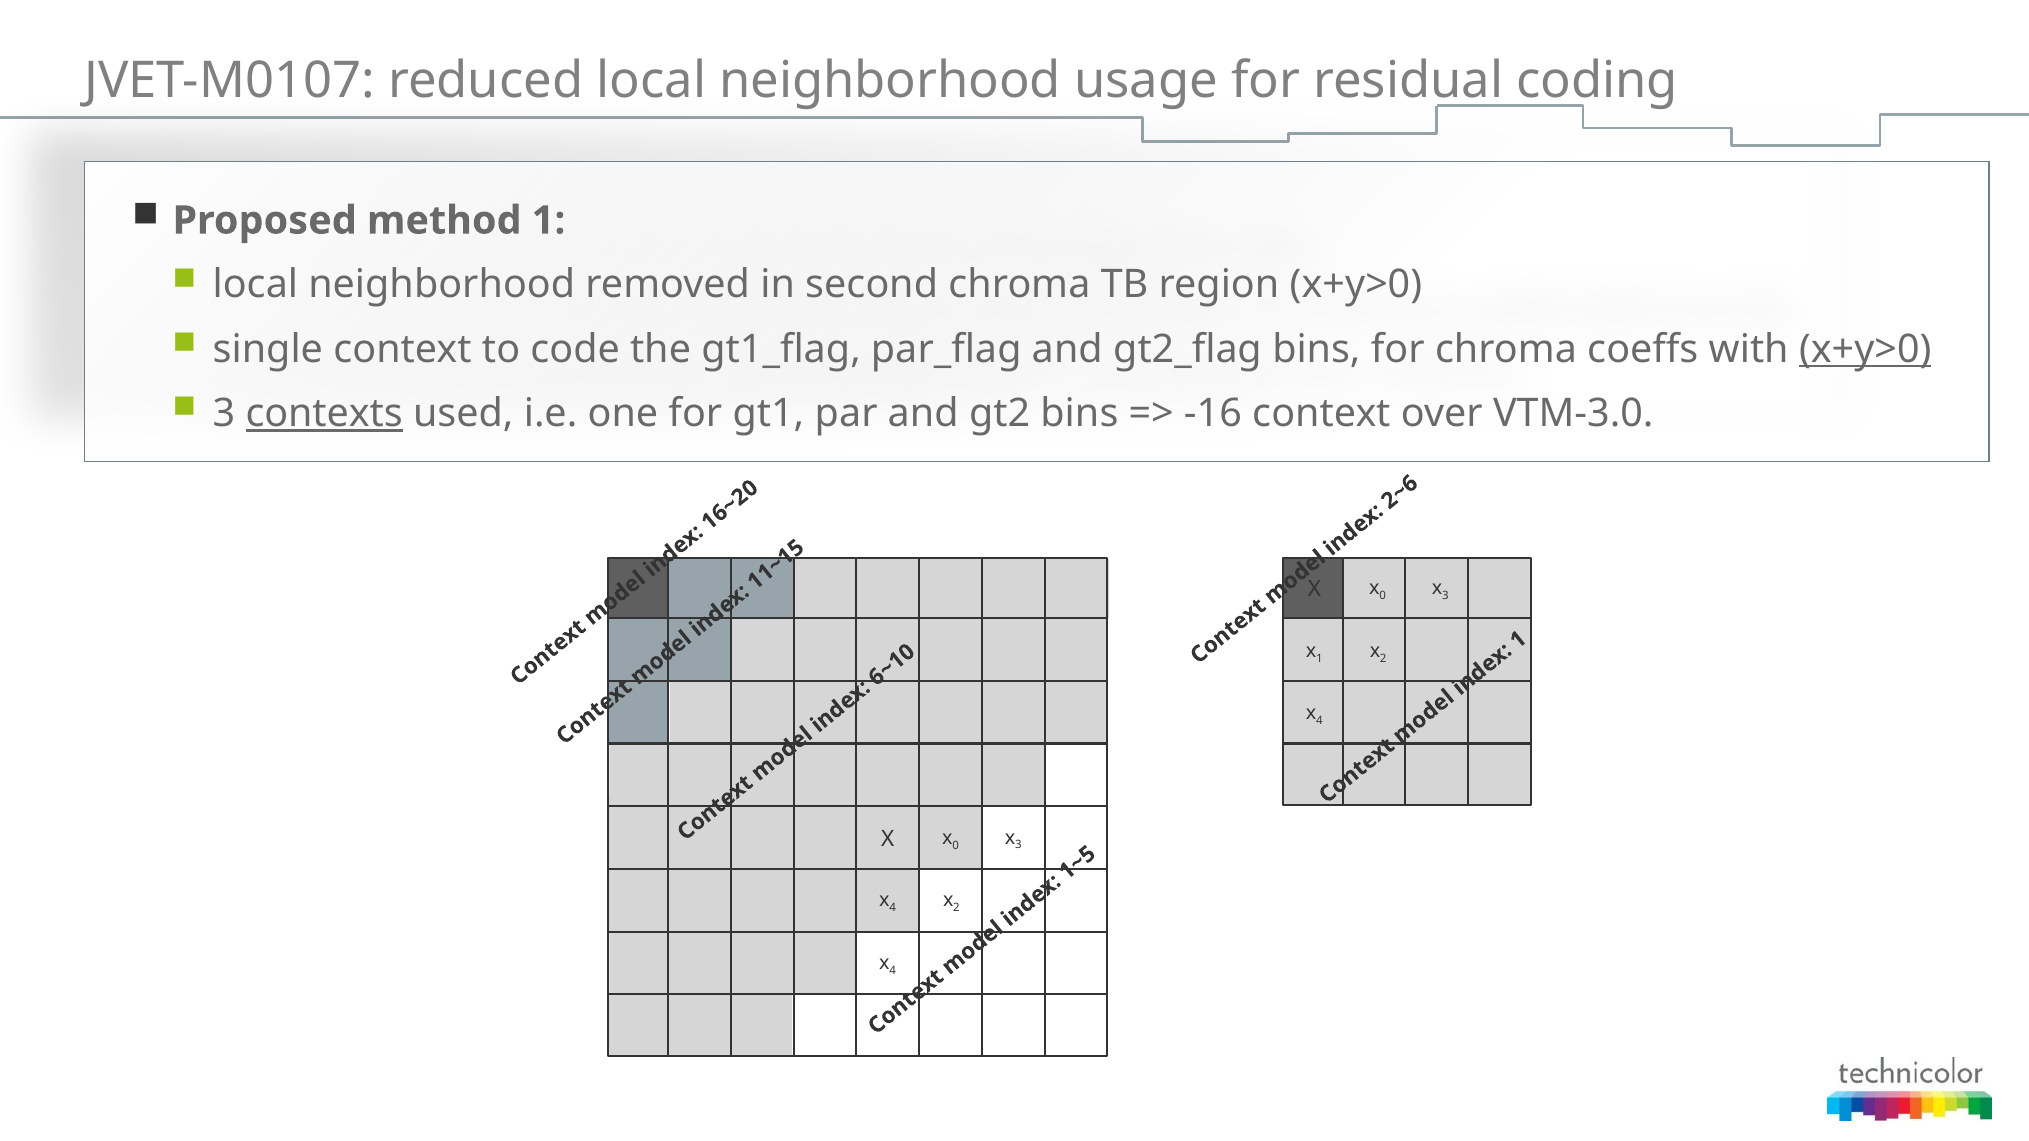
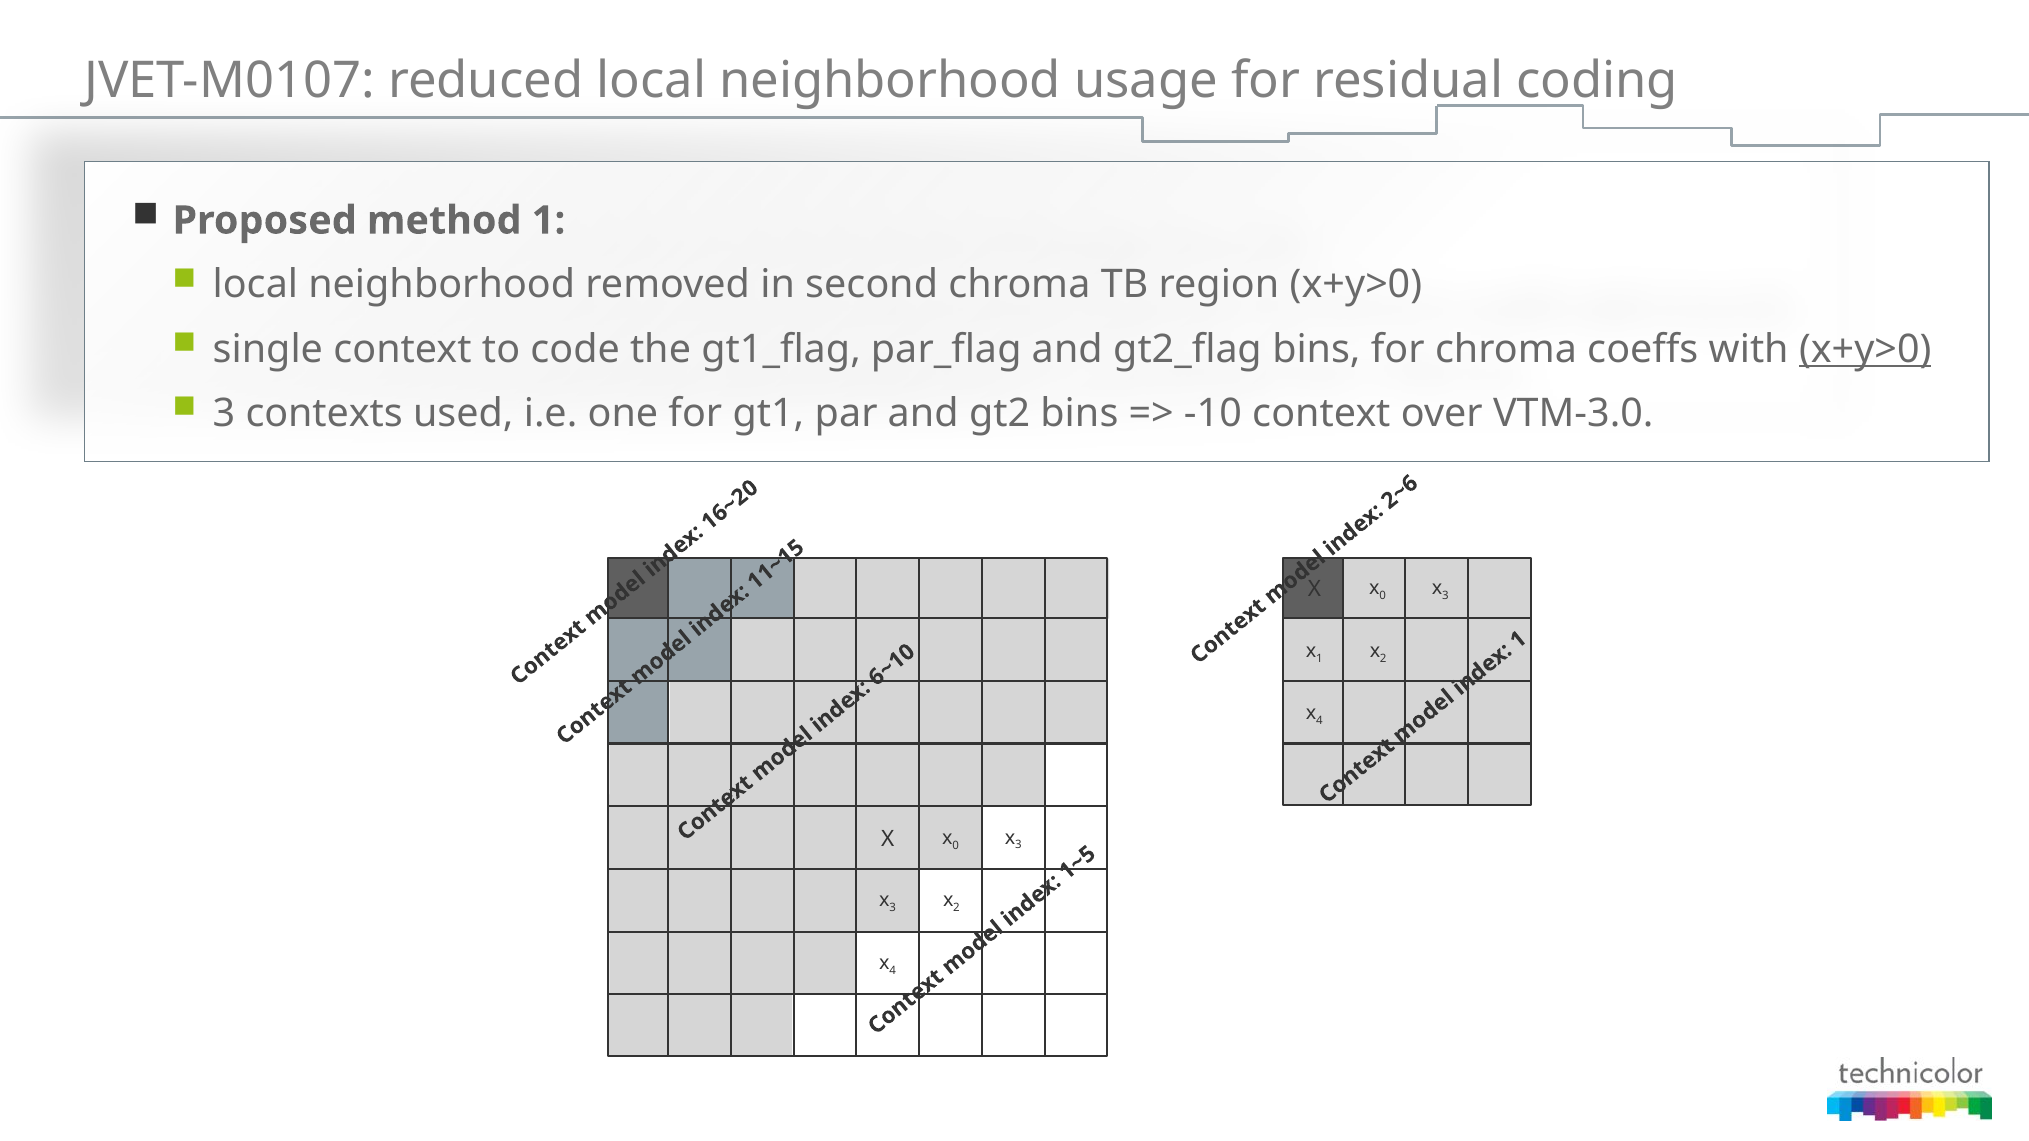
contexts underline: present -> none
-16: -16 -> -10
4 at (893, 908): 4 -> 3
